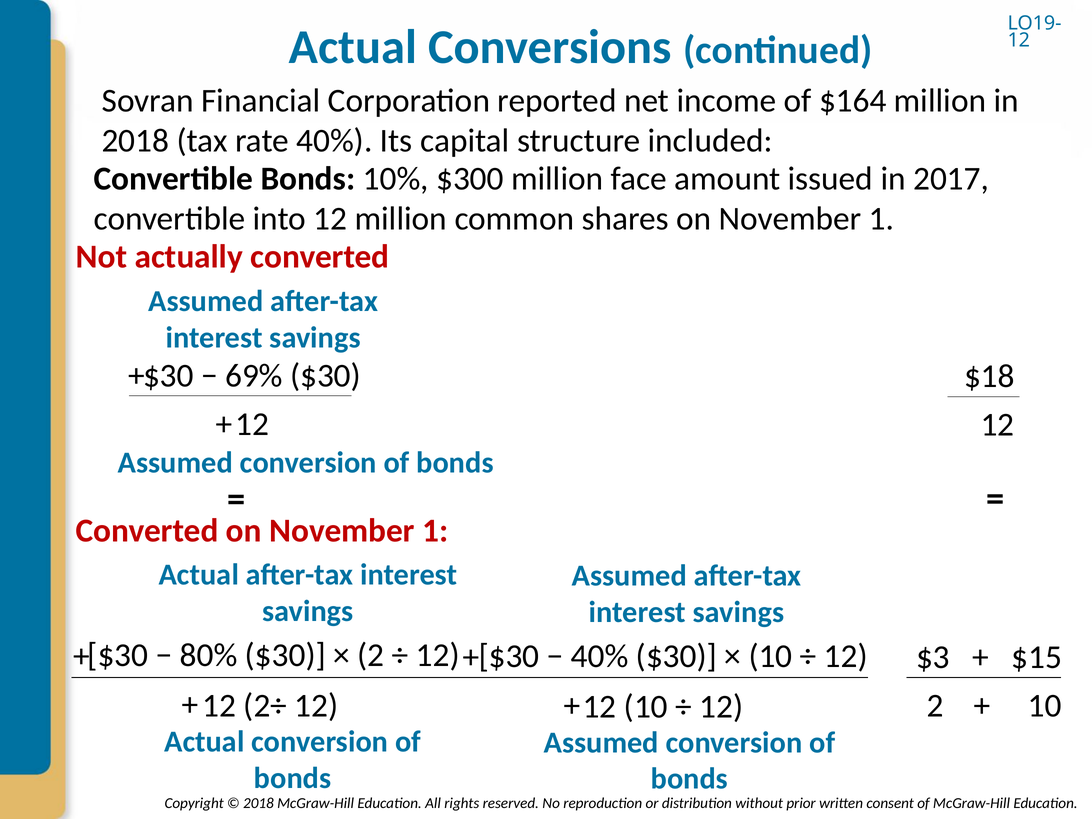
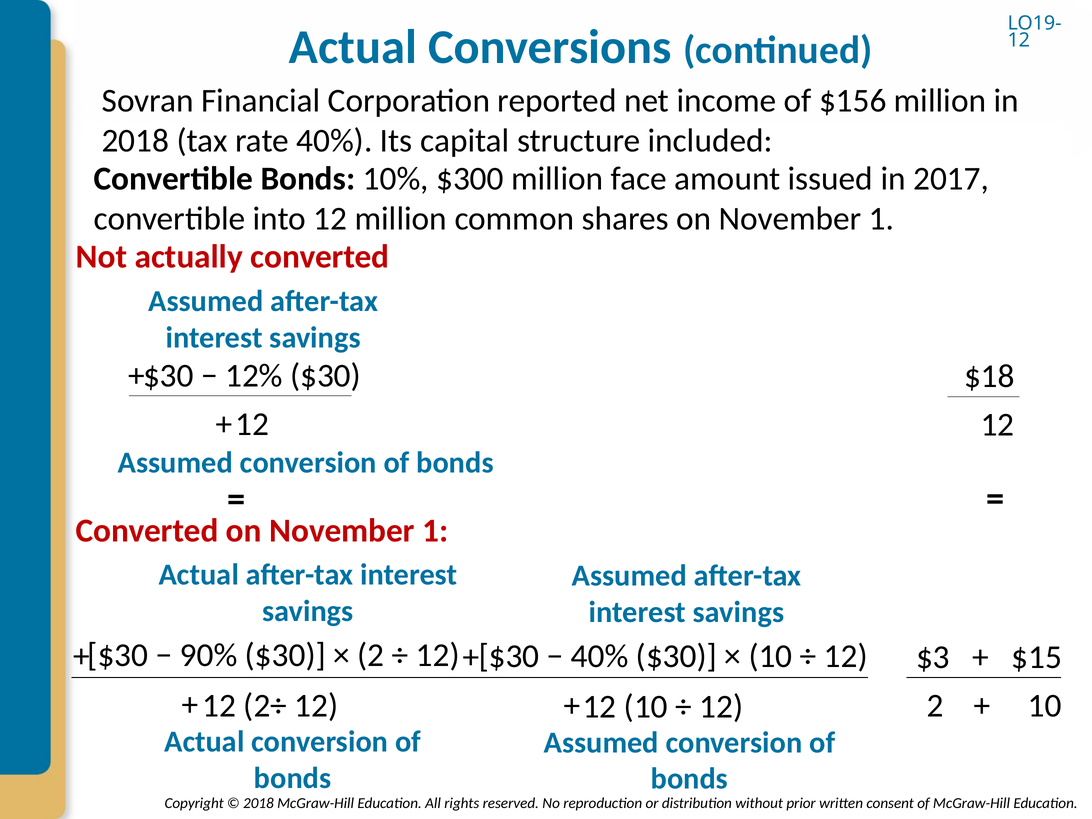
$164: $164 -> $156
69%: 69% -> 12%
80%: 80% -> 90%
